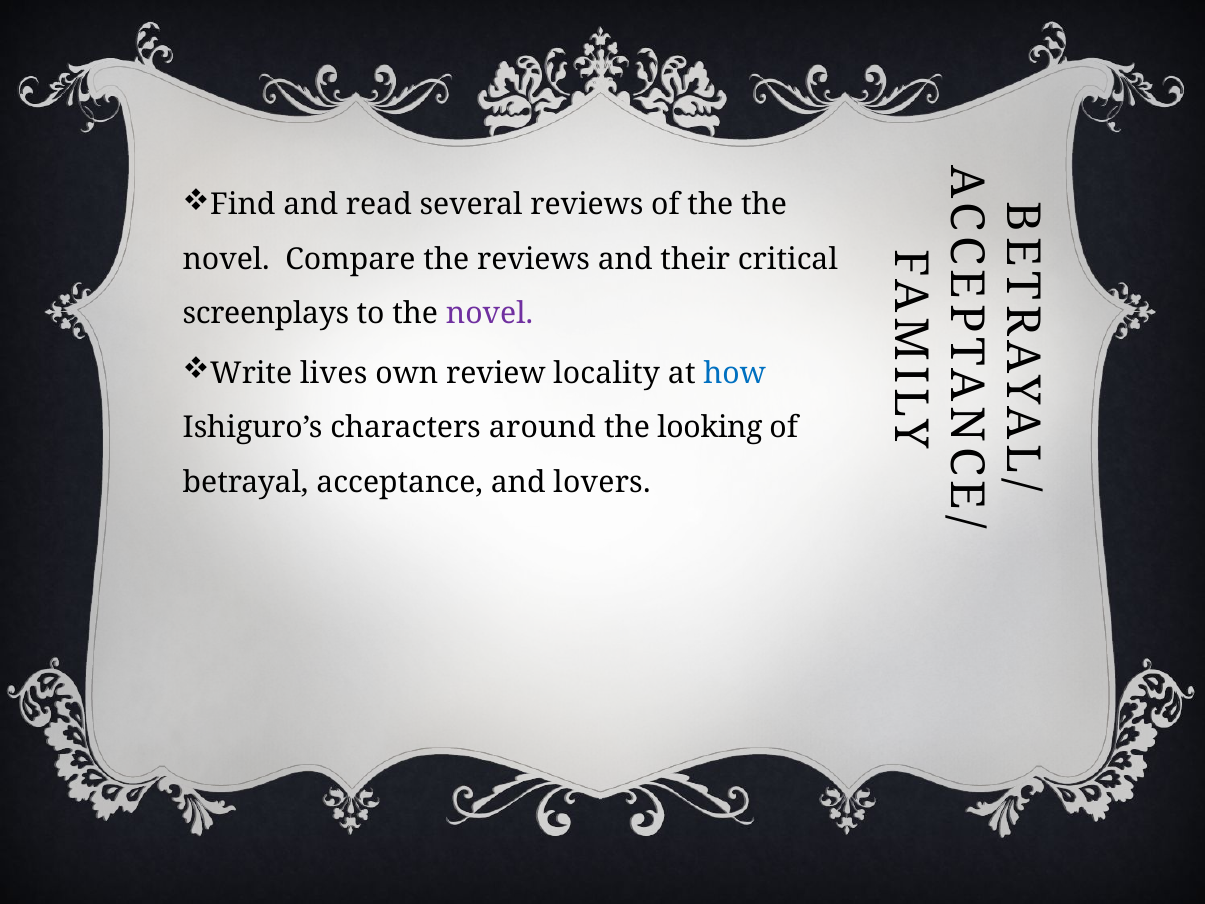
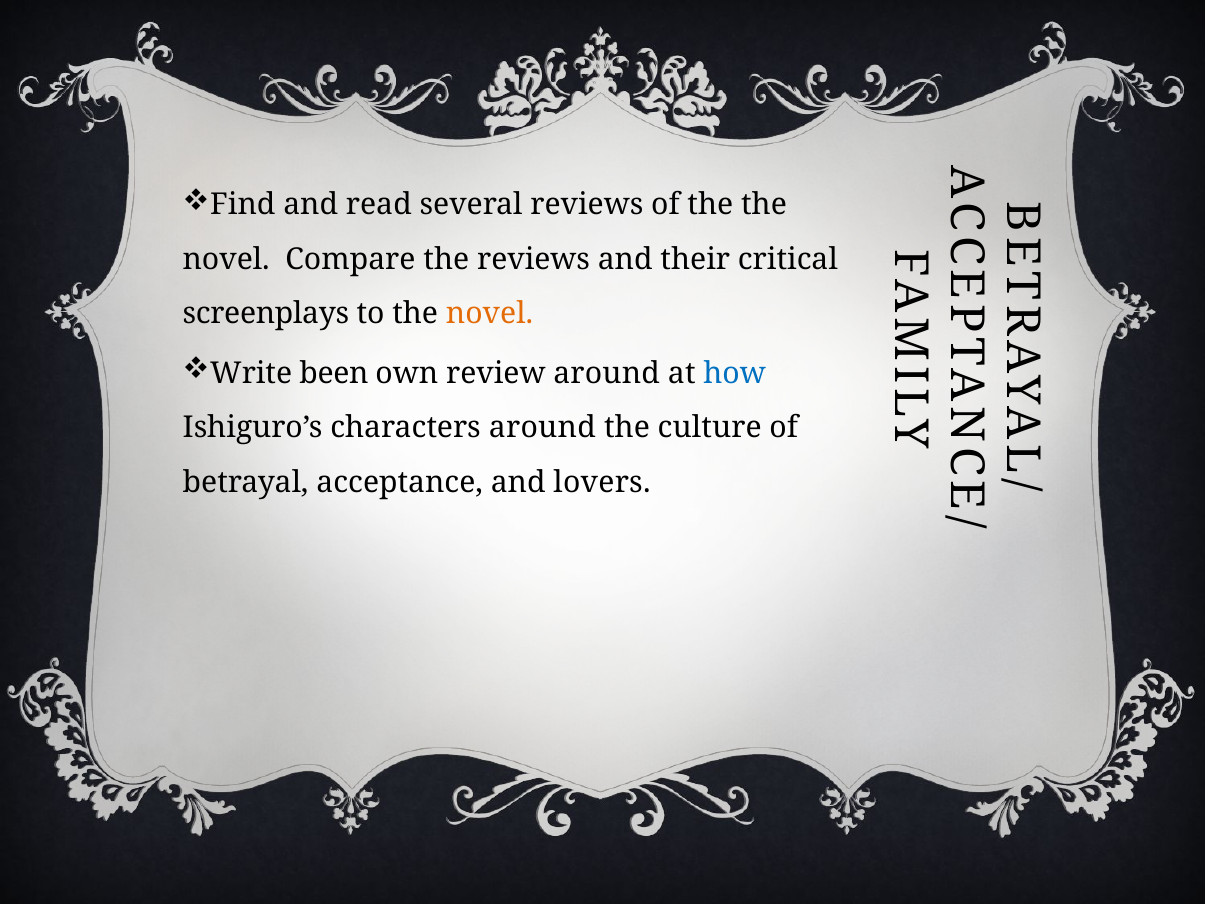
novel at (490, 313) colour: purple -> orange
lives: lives -> been
review locality: locality -> around
looking: looking -> culture
